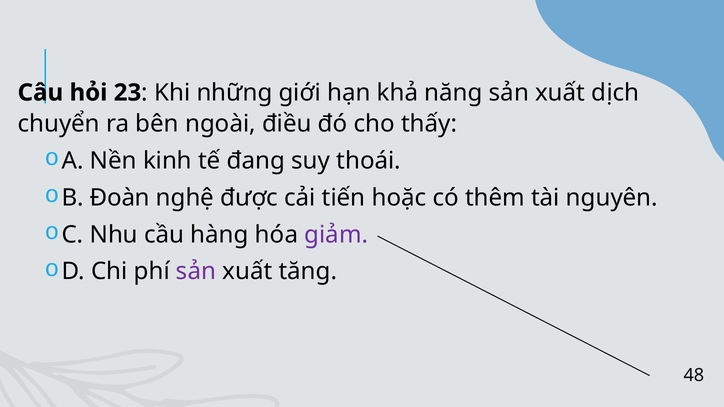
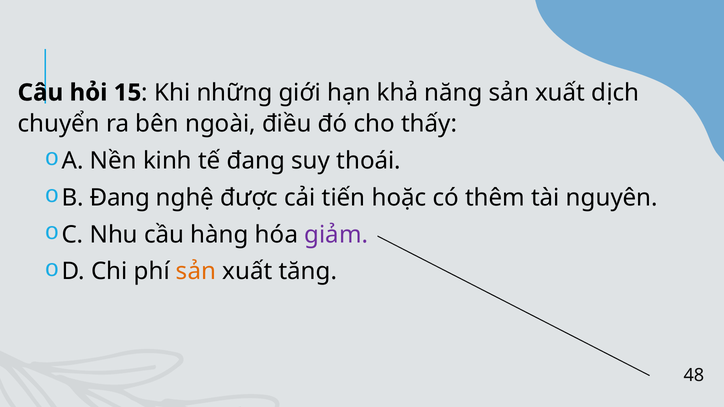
23: 23 -> 15
B Đoàn: Đoàn -> Đang
sản at (196, 272) colour: purple -> orange
